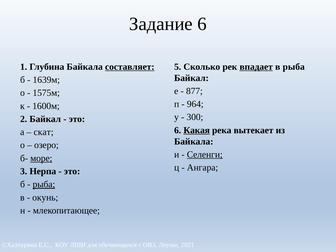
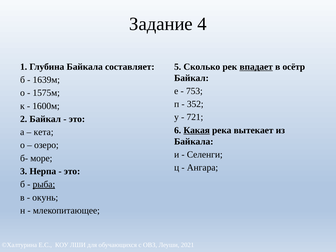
Задание 6: 6 -> 4
составляет underline: present -> none
в рыба: рыба -> осётр
877: 877 -> 753
964: 964 -> 352
300: 300 -> 721
скат: скат -> кета
Селенги underline: present -> none
море underline: present -> none
